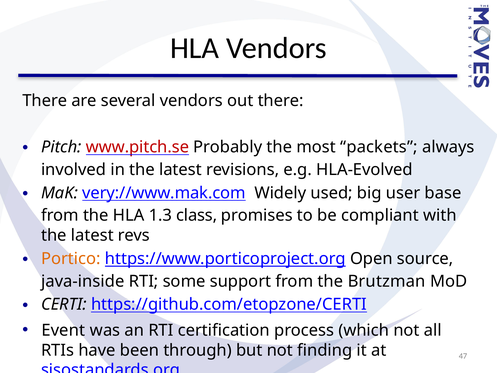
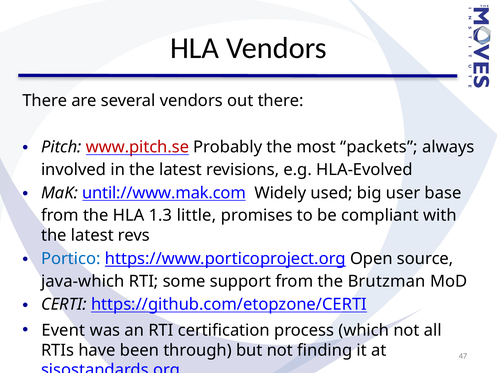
very://www.mak.com: very://www.mak.com -> until://www.mak.com
class: class -> little
Portico colour: orange -> blue
java-inside: java-inside -> java-which
